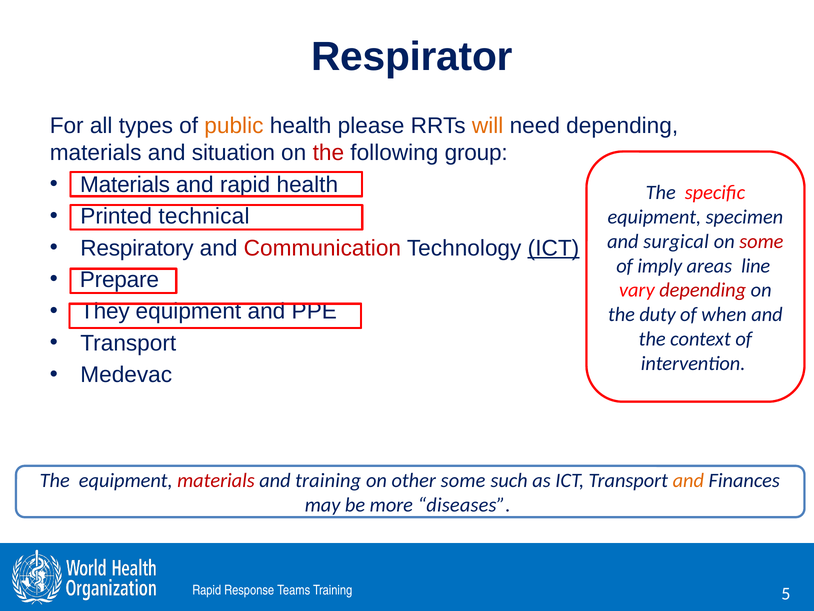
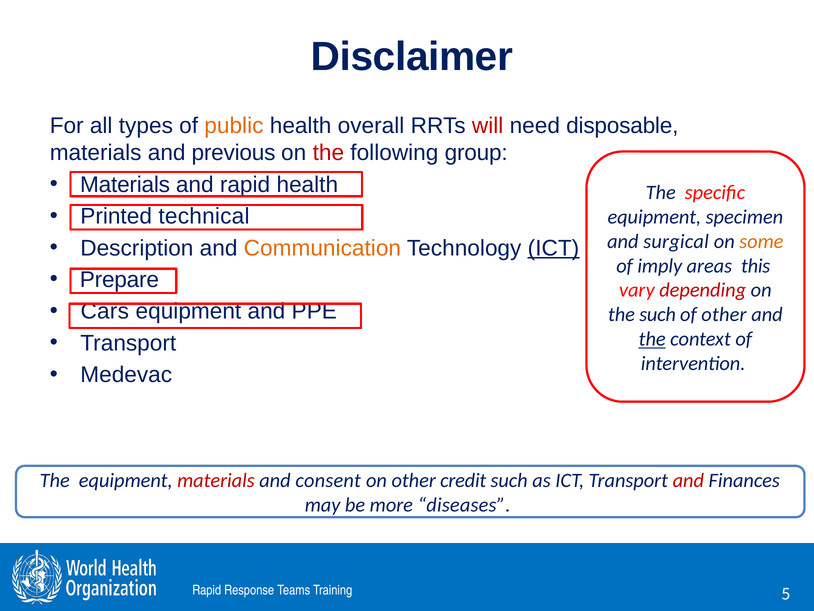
Respirator: Respirator -> Disclaimer
please: please -> overall
will colour: orange -> red
need depending: depending -> disposable
situation: situation -> previous
some at (761, 241) colour: red -> orange
Respiratory: Respiratory -> Description
Communication colour: red -> orange
line: line -> this
They: They -> Cars
the duty: duty -> such
of when: when -> other
the at (652, 339) underline: none -> present
and training: training -> consent
other some: some -> credit
and at (688, 480) colour: orange -> red
